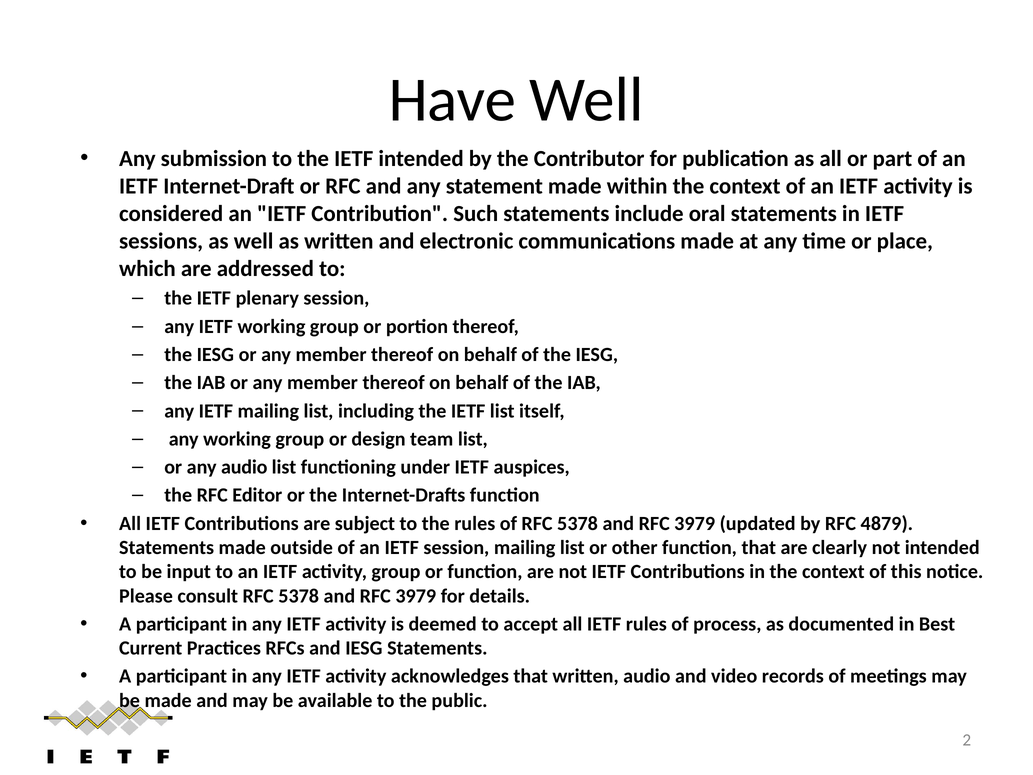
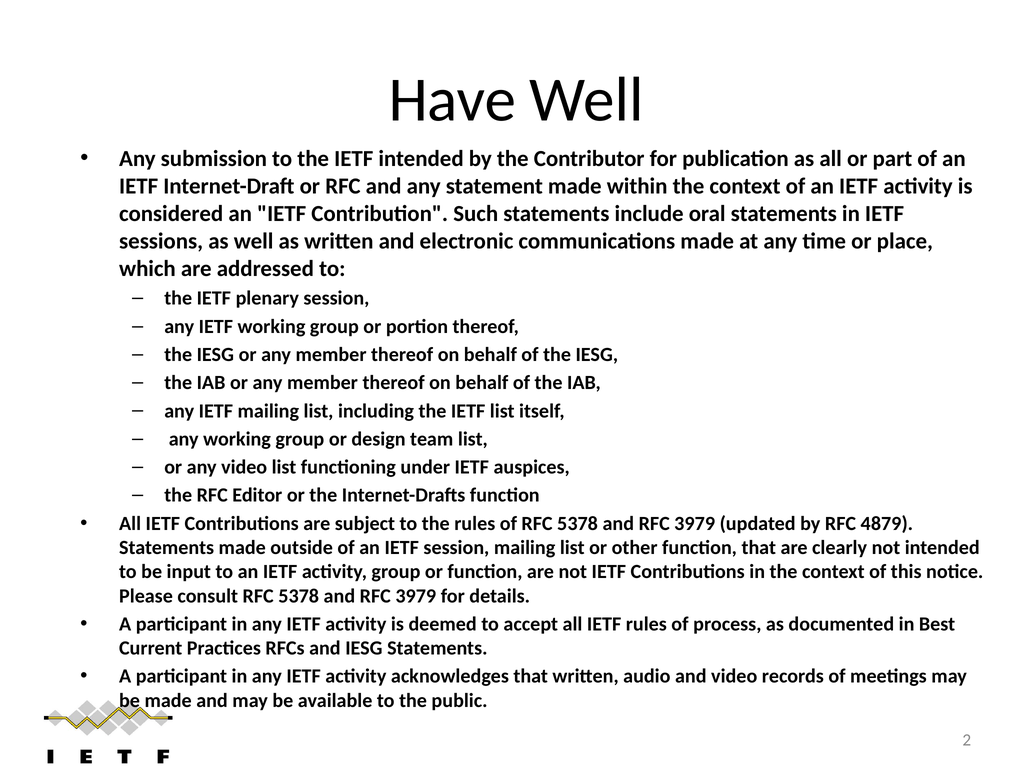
any audio: audio -> video
